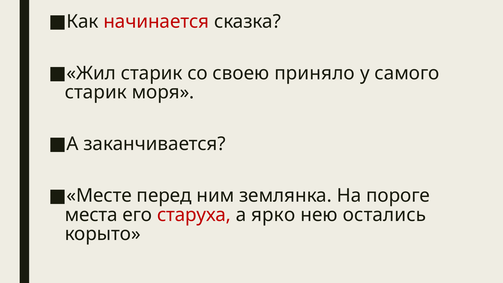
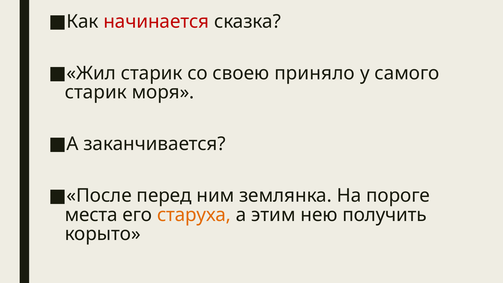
Месте: Месте -> После
старуха colour: red -> orange
ярко: ярко -> этим
остались: остались -> получить
